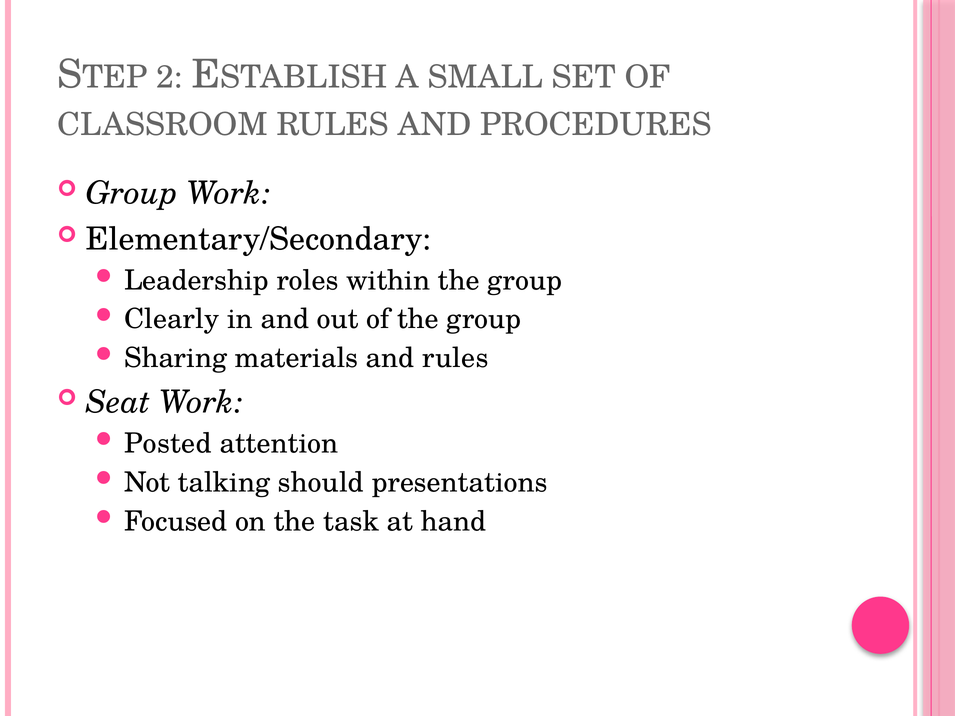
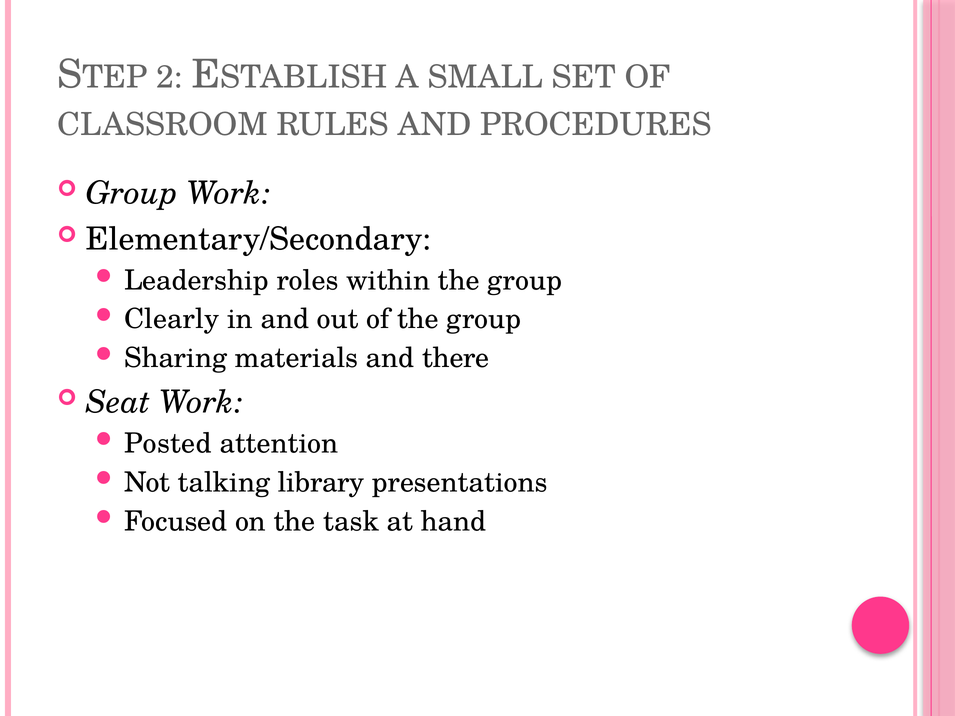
and rules: rules -> there
should: should -> library
